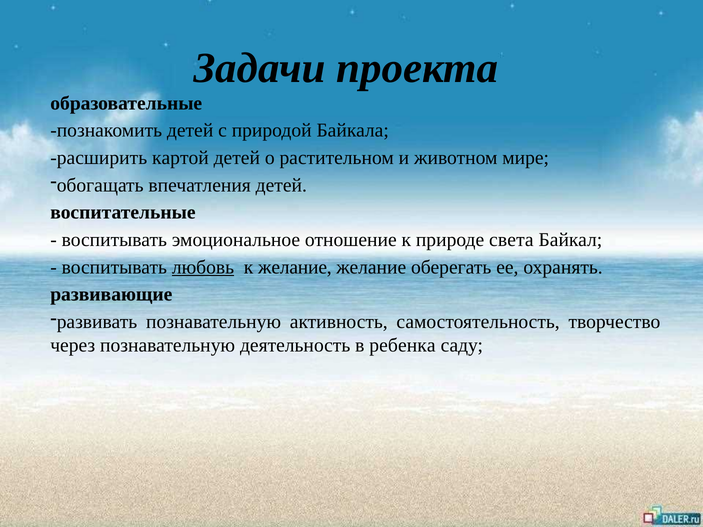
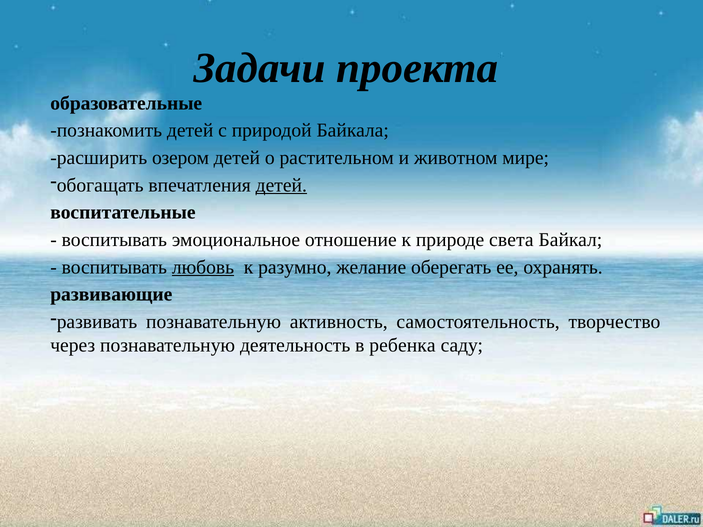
картой: картой -> озером
детей at (281, 185) underline: none -> present
к желание: желание -> разумно
